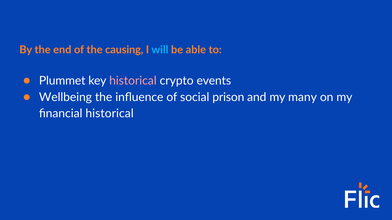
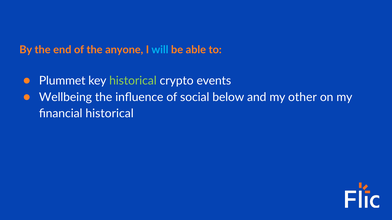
causing: causing -> anyone
historical at (133, 81) colour: pink -> light green
prison: prison -> below
many: many -> other
